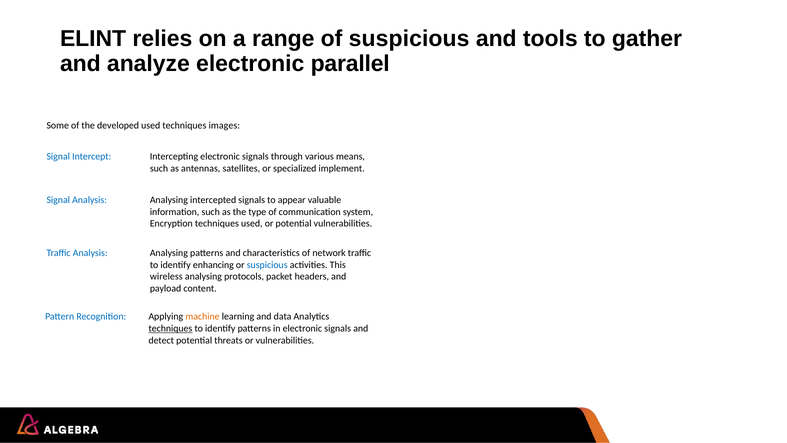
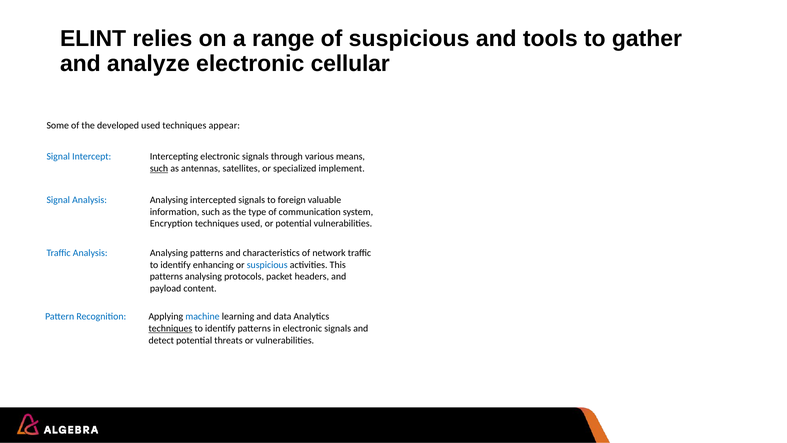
parallel: parallel -> cellular
images: images -> appear
such at (159, 168) underline: none -> present
appear: appear -> foreign
wireless at (166, 277): wireless -> patterns
machine colour: orange -> blue
